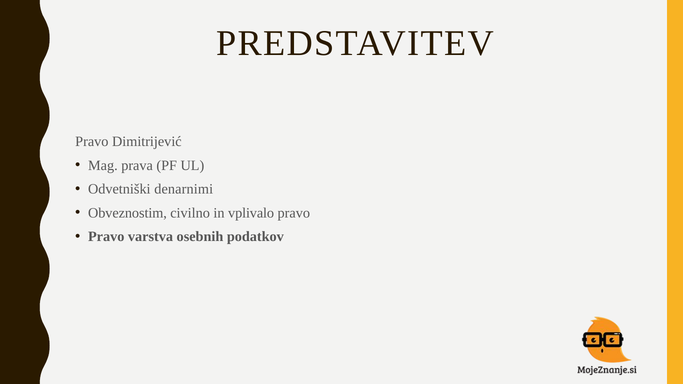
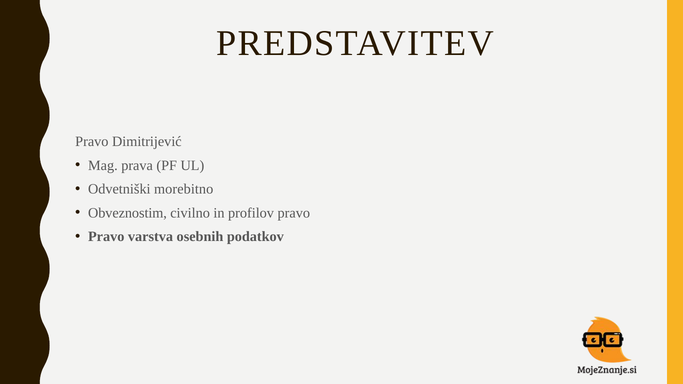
denarnimi: denarnimi -> morebitno
vplivalo: vplivalo -> profilov
